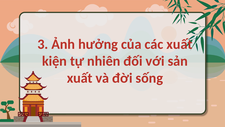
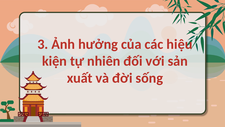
các xuất: xuất -> hiệu
